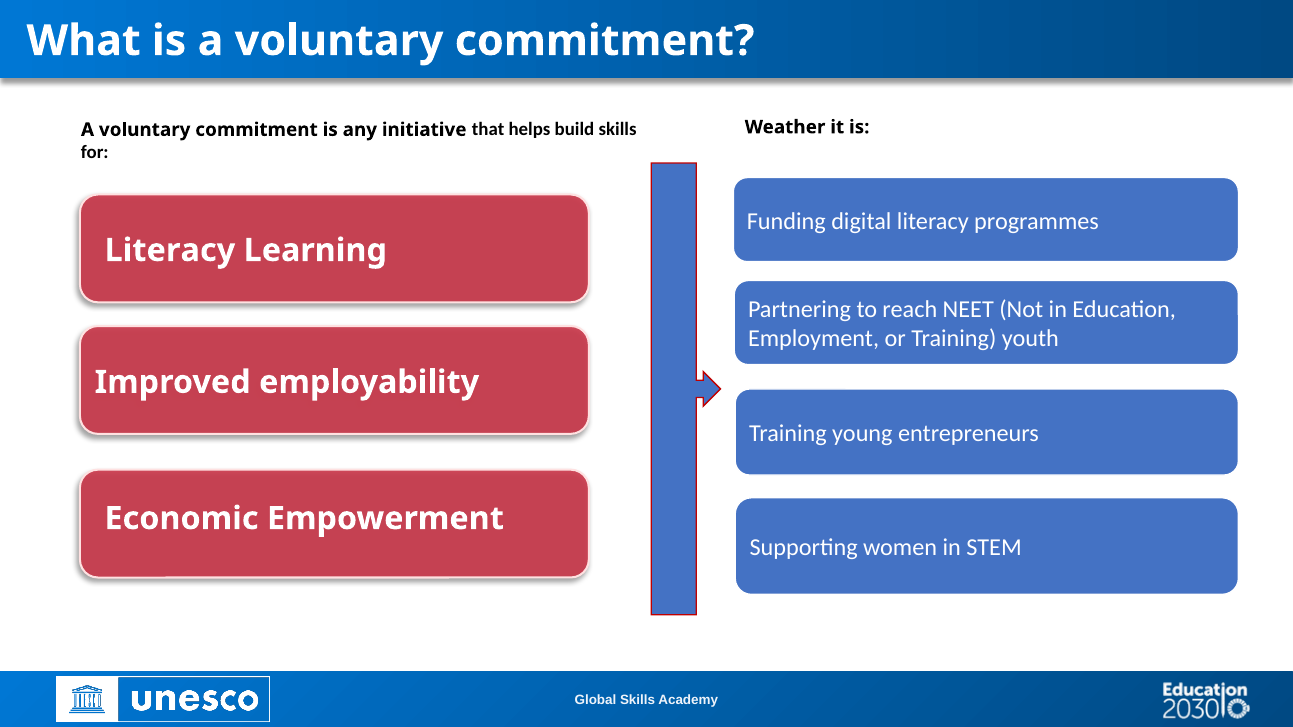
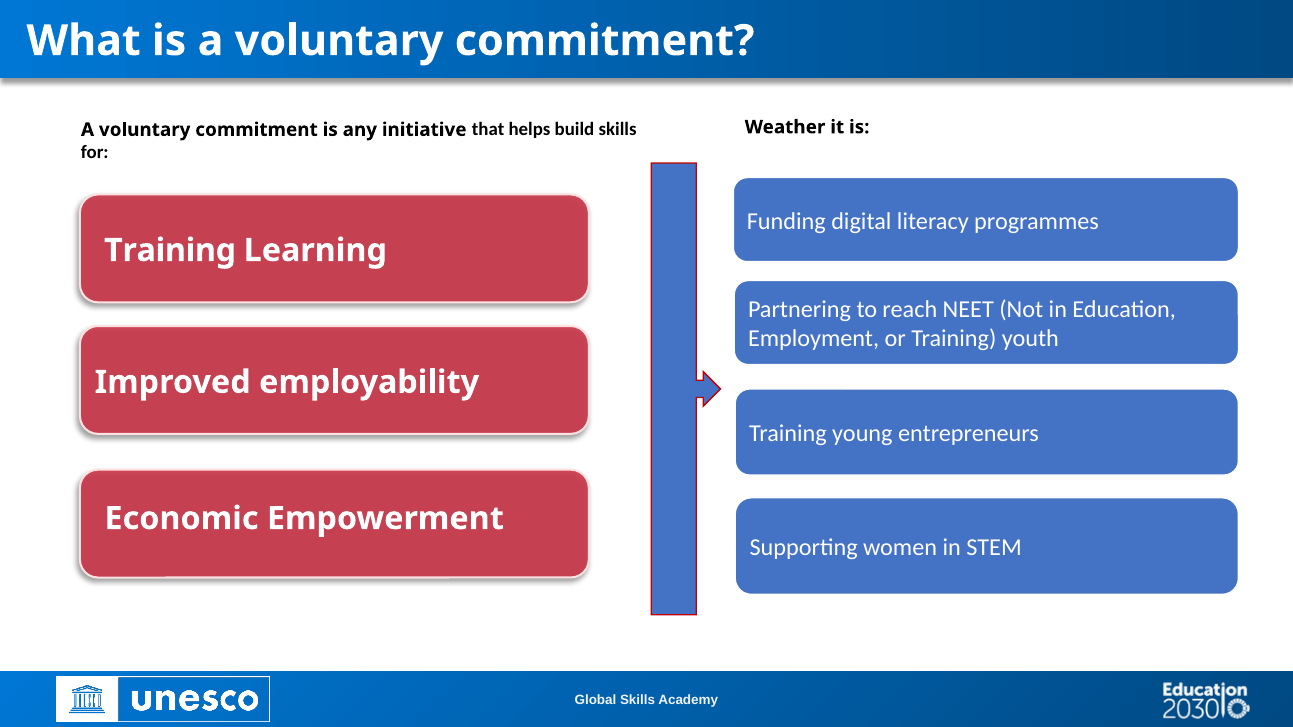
Literacy at (170, 250): Literacy -> Training
